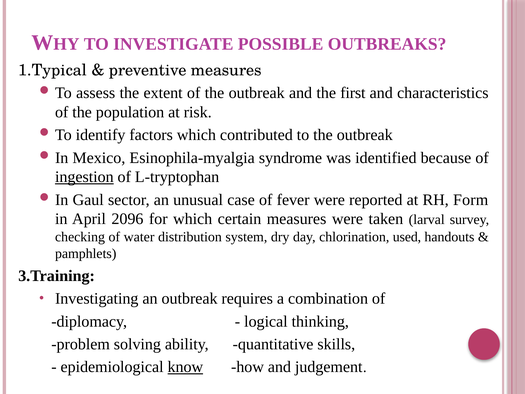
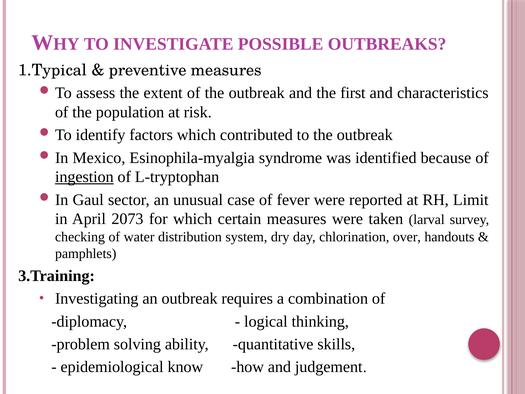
Form: Form -> Limit
2096: 2096 -> 2073
used: used -> over
know underline: present -> none
